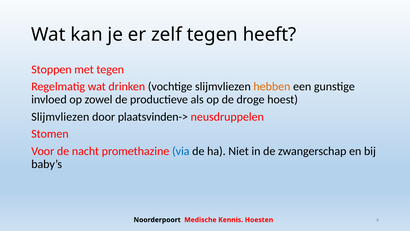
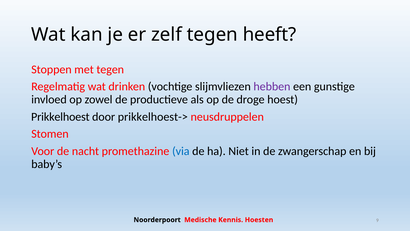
hebben colour: orange -> purple
Slijmvliezen at (60, 117): Slijmvliezen -> Prikkelhoest
plaatsvinden->: plaatsvinden-> -> prikkelhoest->
